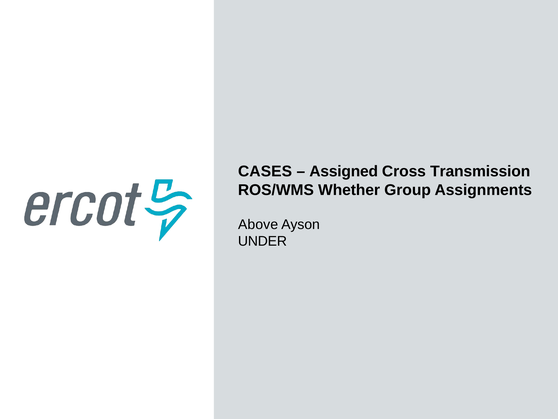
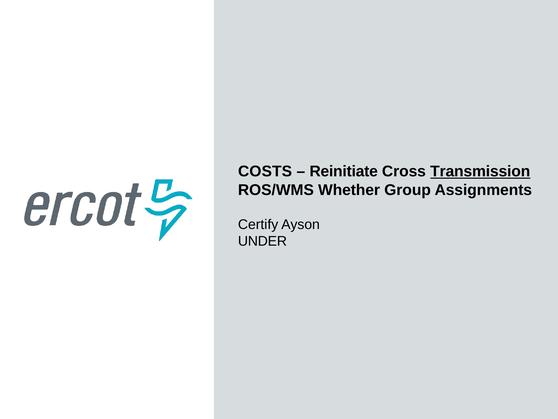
CASES: CASES -> COSTS
Assigned: Assigned -> Reinitiate
Transmission underline: none -> present
Above: Above -> Certify
